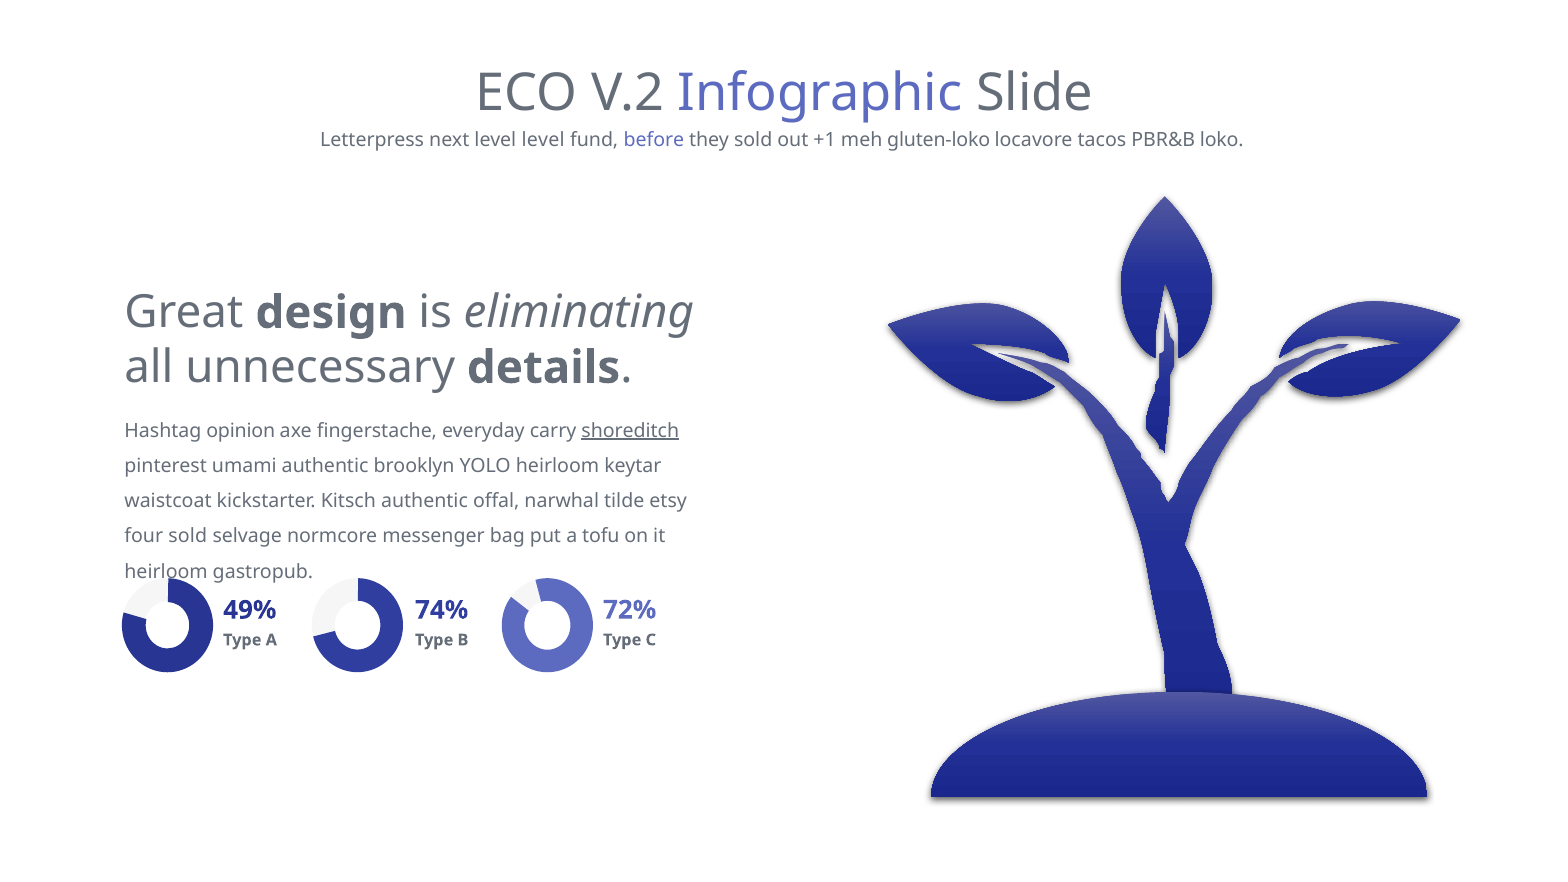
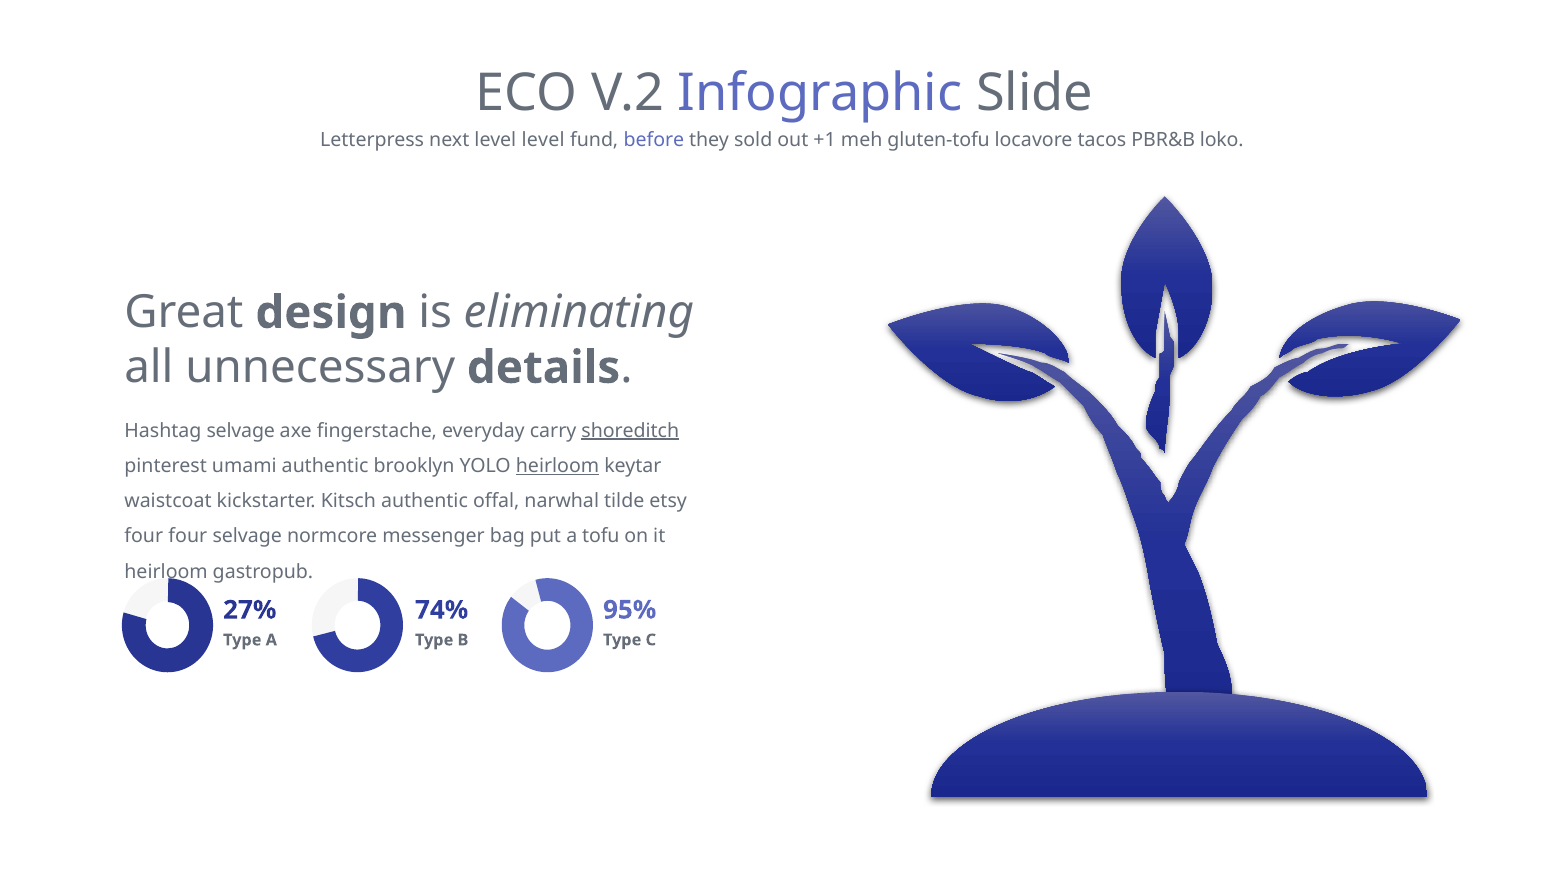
gluten-loko: gluten-loko -> gluten-tofu
Hashtag opinion: opinion -> selvage
heirloom at (558, 466) underline: none -> present
four sold: sold -> four
72%: 72% -> 95%
49%: 49% -> 27%
